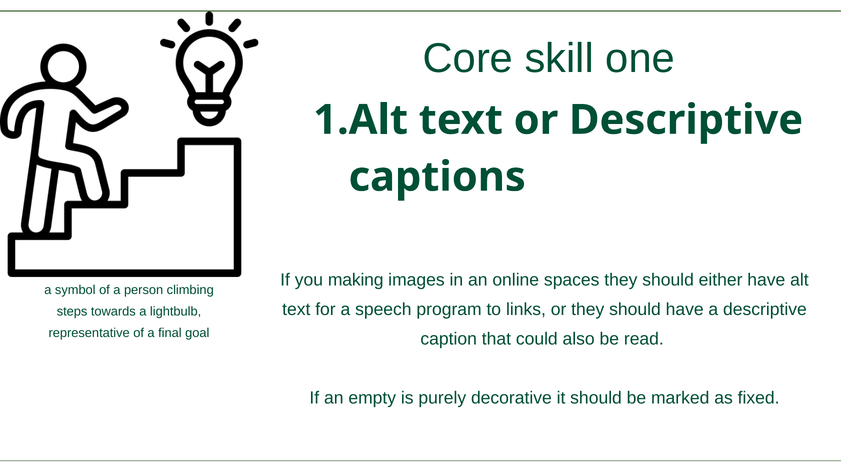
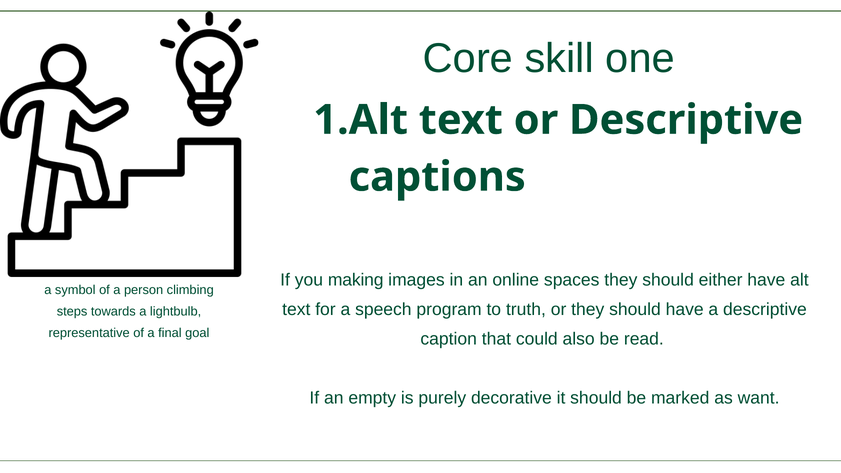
links: links -> truth
fixed: fixed -> want
